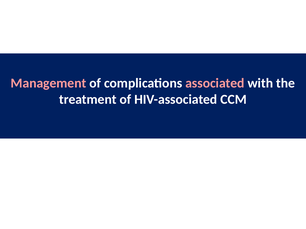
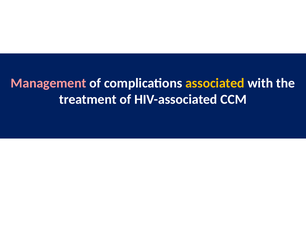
associated colour: pink -> yellow
